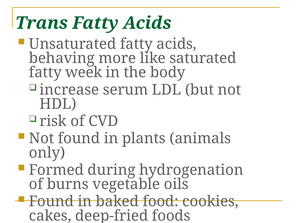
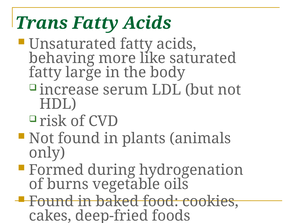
week: week -> large
